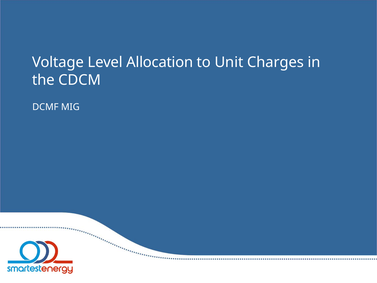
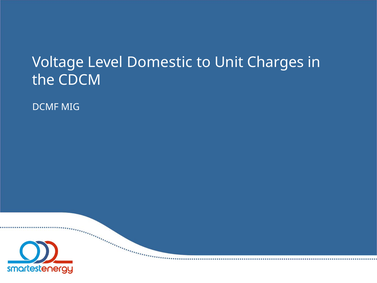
Allocation: Allocation -> Domestic
